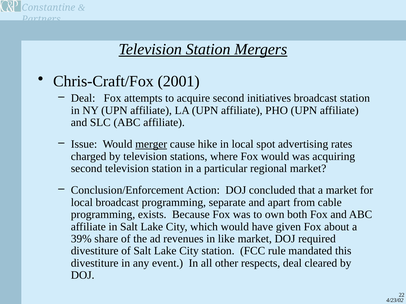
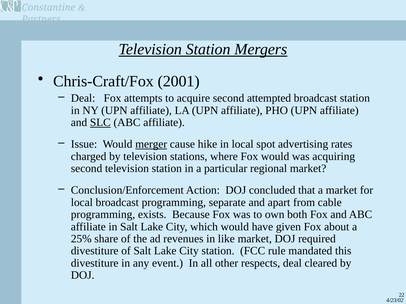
initiatives: initiatives -> attempted
SLC underline: none -> present
39%: 39% -> 25%
